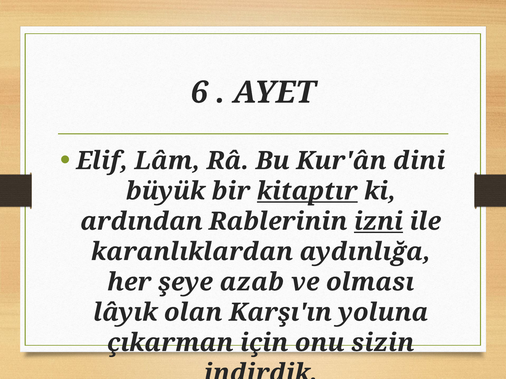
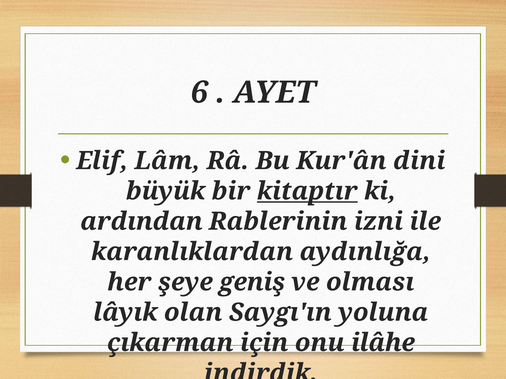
izni underline: present -> none
azab: azab -> geniş
Karşı'ın: Karşı'ın -> Saygı'ın
sizin: sizin -> ilâhe
